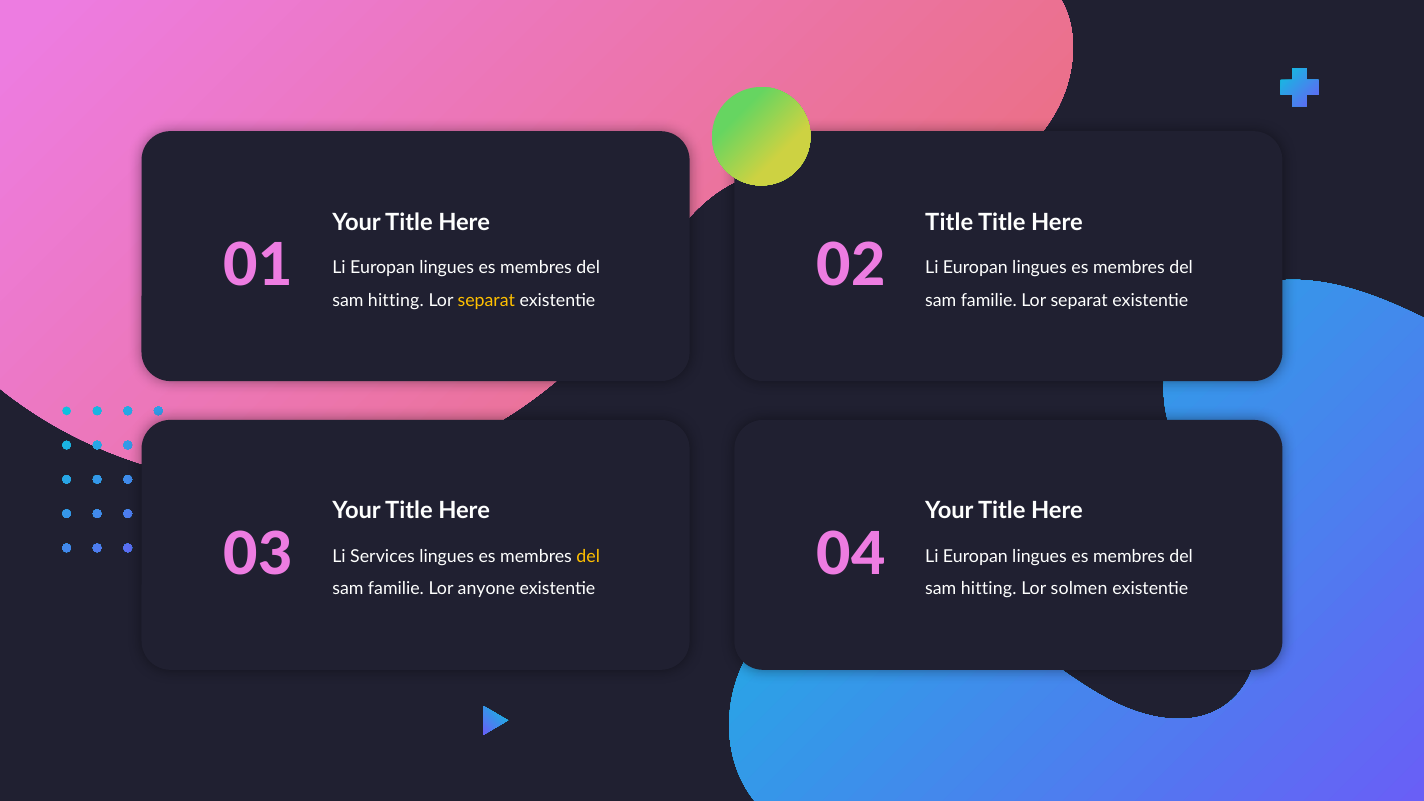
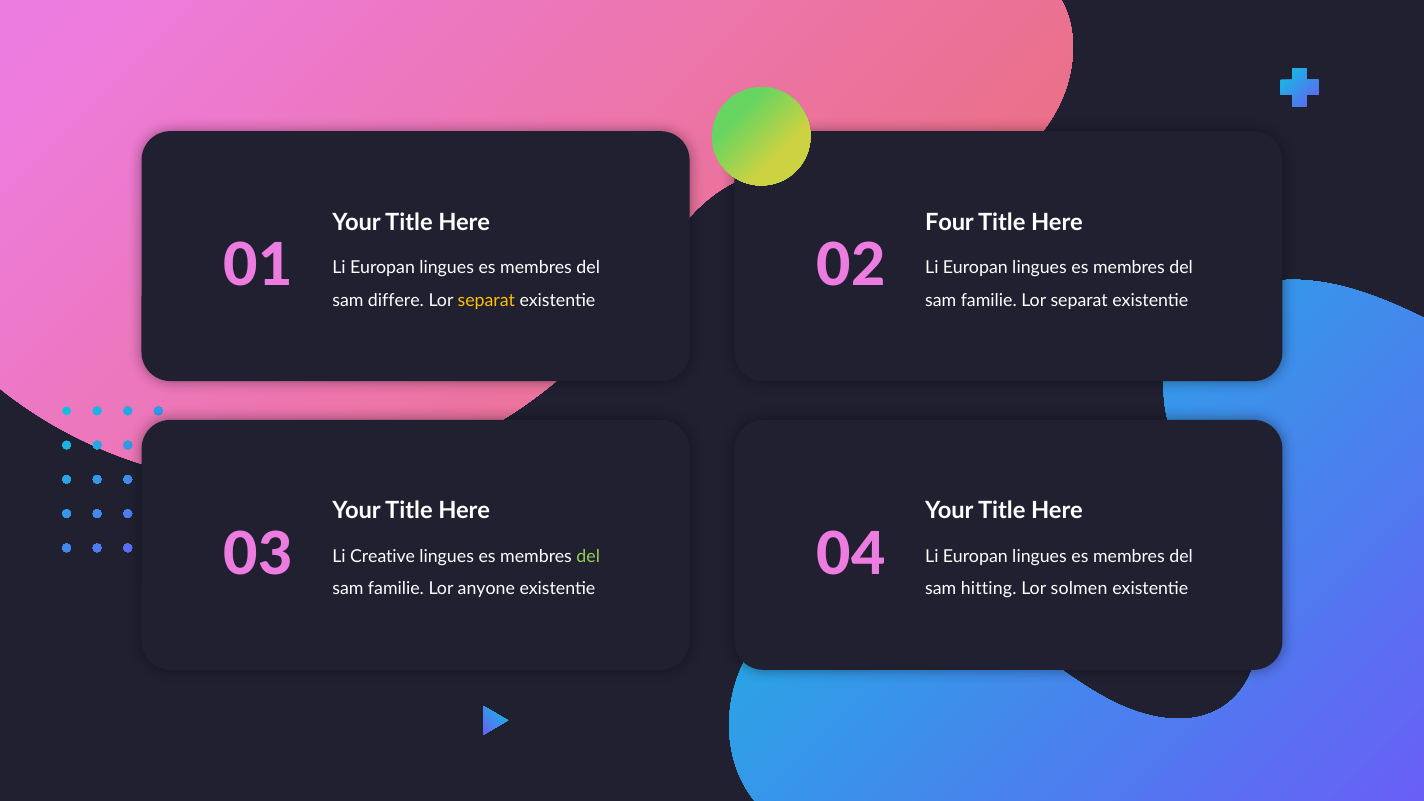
Title at (949, 222): Title -> Four
hitting at (396, 300): hitting -> differe
Services: Services -> Creative
del at (588, 557) colour: yellow -> light green
